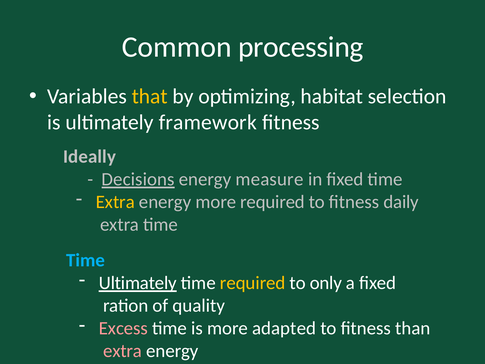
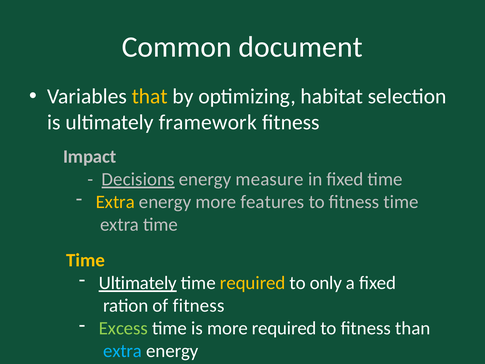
processing: processing -> document
Ideally: Ideally -> Impact
more required: required -> features
fitness daily: daily -> time
Time at (85, 260) colour: light blue -> yellow
of quality: quality -> fitness
Excess colour: pink -> light green
more adapted: adapted -> required
extra at (123, 351) colour: pink -> light blue
